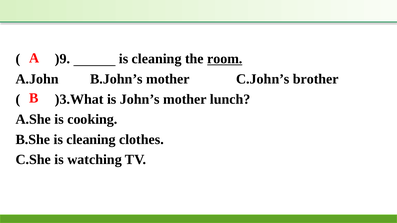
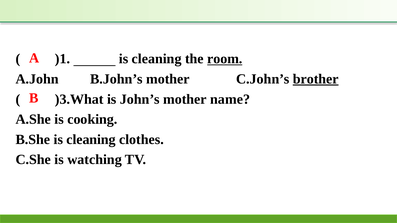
)9: )9 -> )1
brother underline: none -> present
lunch: lunch -> name
